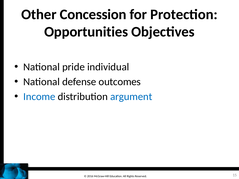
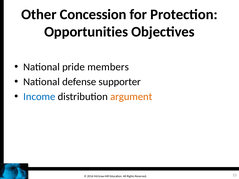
individual: individual -> members
outcomes: outcomes -> supporter
argument colour: blue -> orange
